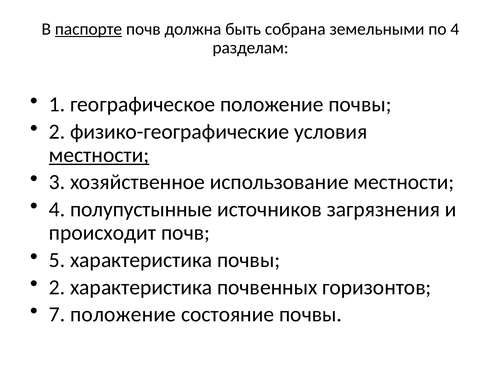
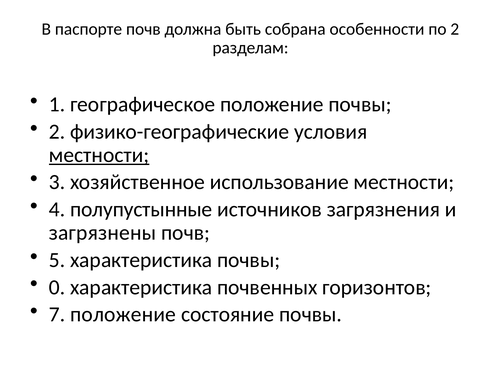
паспорте underline: present -> none
земельными: земельными -> особенности
по 4: 4 -> 2
происходит: происходит -> загрязнены
2 at (57, 288): 2 -> 0
